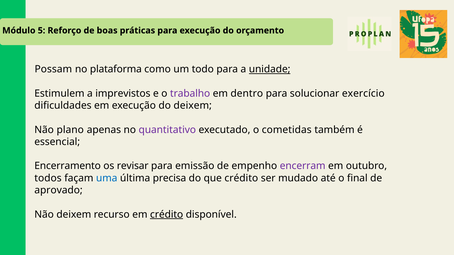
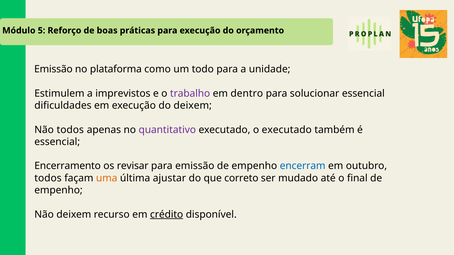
Possam at (53, 69): Possam -> Emissão
unidade underline: present -> none
solucionar exercício: exercício -> essencial
Não plano: plano -> todos
o cometidas: cometidas -> executado
encerram colour: purple -> blue
uma colour: blue -> orange
precisa: precisa -> ajustar
que crédito: crédito -> correto
aprovado at (59, 190): aprovado -> empenho
